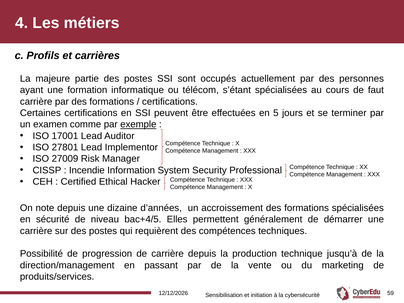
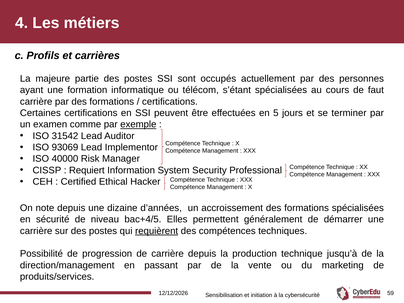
17001: 17001 -> 31542
27801: 27801 -> 93069
27009: 27009 -> 40000
Incendie: Incendie -> Requiert
requièrent underline: none -> present
